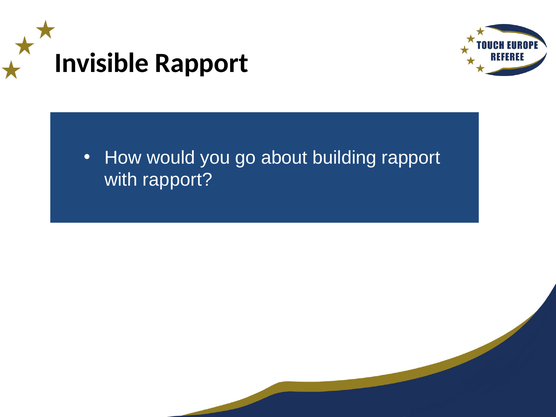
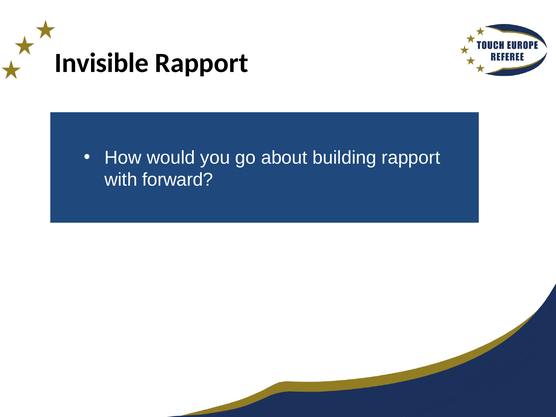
with rapport: rapport -> forward
